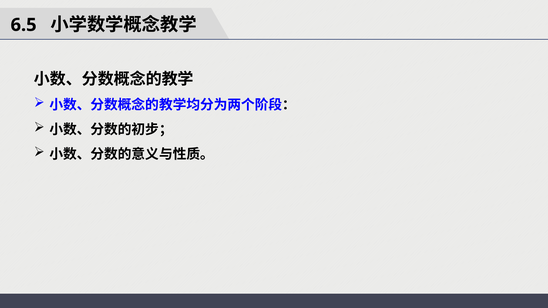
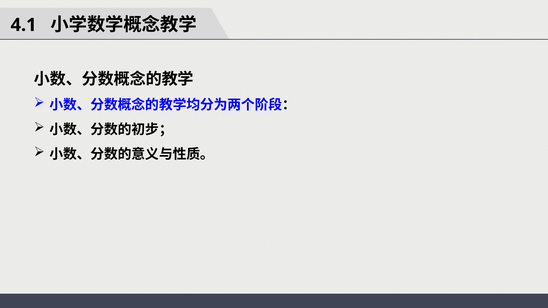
6.5: 6.5 -> 4.1
